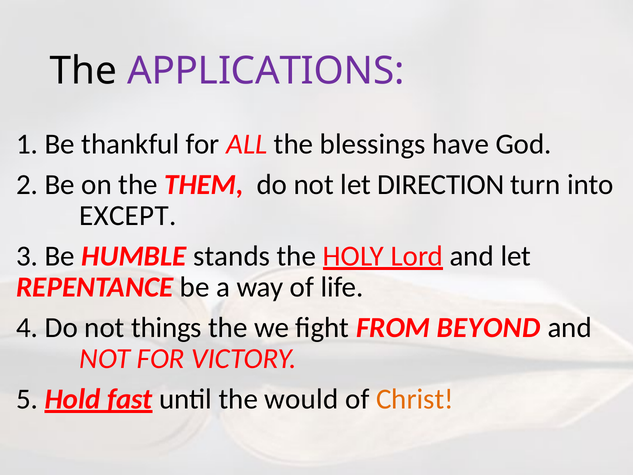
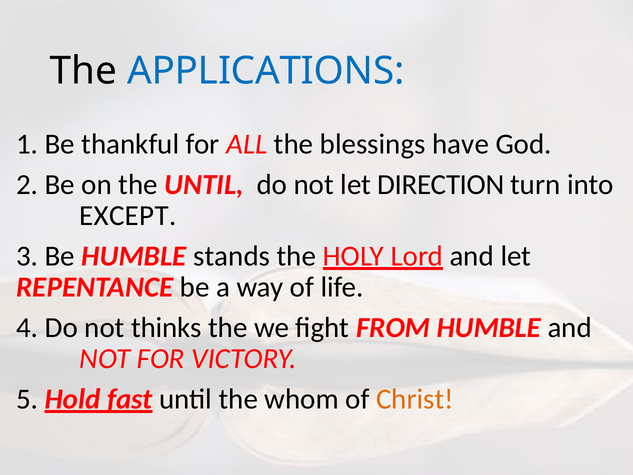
APPLICATIONS colour: purple -> blue
the THEM: THEM -> UNTIL
things: things -> thinks
FROM BEYOND: BEYOND -> HUMBLE
would: would -> whom
